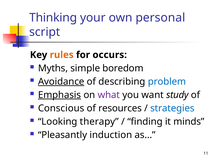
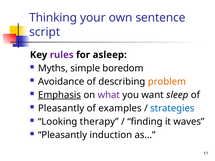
personal: personal -> sentence
rules colour: orange -> purple
occurs: occurs -> asleep
Avoidance underline: present -> none
problem colour: blue -> orange
study: study -> sleep
Conscious at (61, 108): Conscious -> Pleasantly
resources: resources -> examples
minds: minds -> waves
